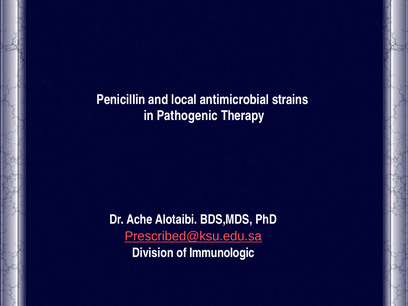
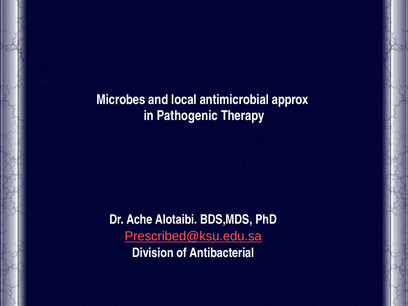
Penicillin: Penicillin -> Microbes
strains: strains -> approx
Immunologic: Immunologic -> Antibacterial
